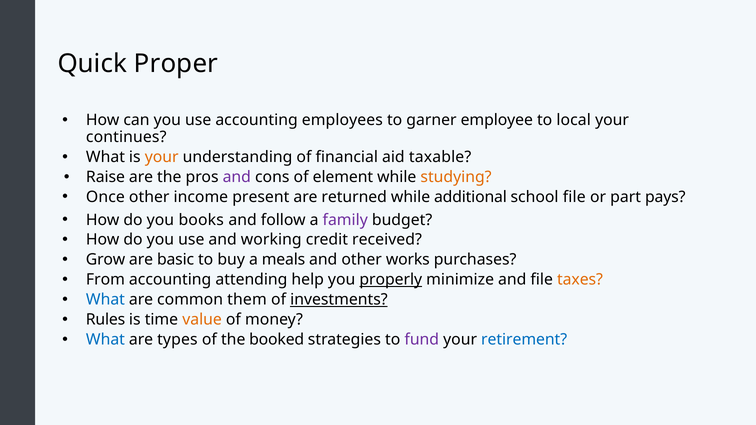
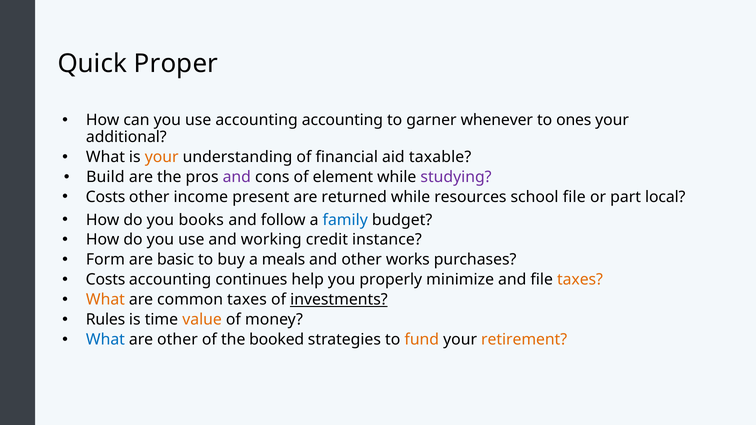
accounting employees: employees -> accounting
employee: employee -> whenever
local: local -> ones
continues: continues -> additional
Raise: Raise -> Build
studying colour: orange -> purple
Once at (105, 197): Once -> Costs
additional: additional -> resources
pays: pays -> local
family colour: purple -> blue
received: received -> instance
Grow: Grow -> Form
From at (105, 280): From -> Costs
attending: attending -> continues
properly underline: present -> none
What at (105, 300) colour: blue -> orange
common them: them -> taxes
are types: types -> other
fund colour: purple -> orange
retirement colour: blue -> orange
